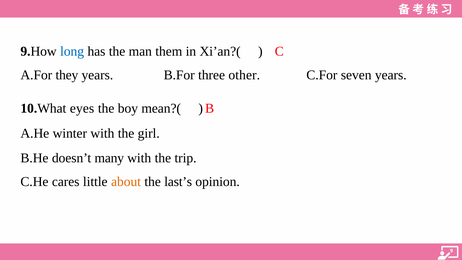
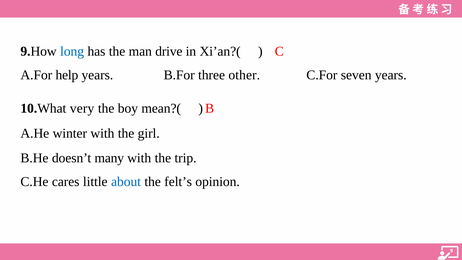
them: them -> drive
they: they -> help
eyes: eyes -> very
about colour: orange -> blue
last’s: last’s -> felt’s
